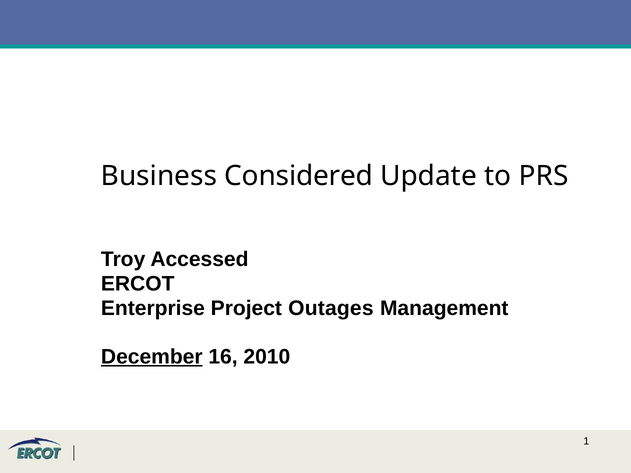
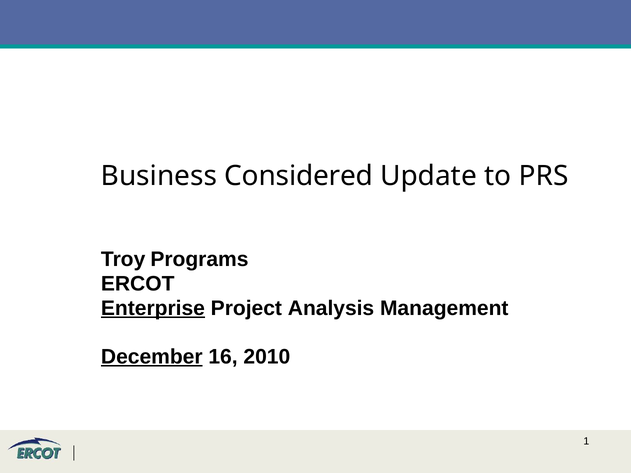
Accessed: Accessed -> Programs
Enterprise underline: none -> present
Outages: Outages -> Analysis
